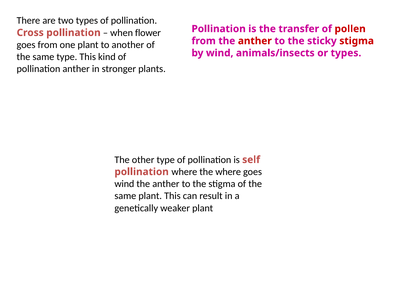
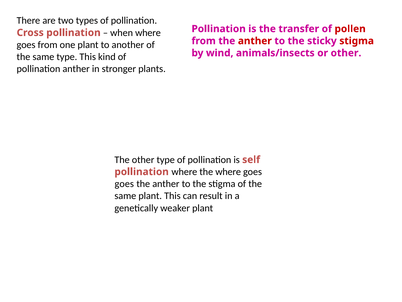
when flower: flower -> where
or types: types -> other
wind at (124, 184): wind -> goes
